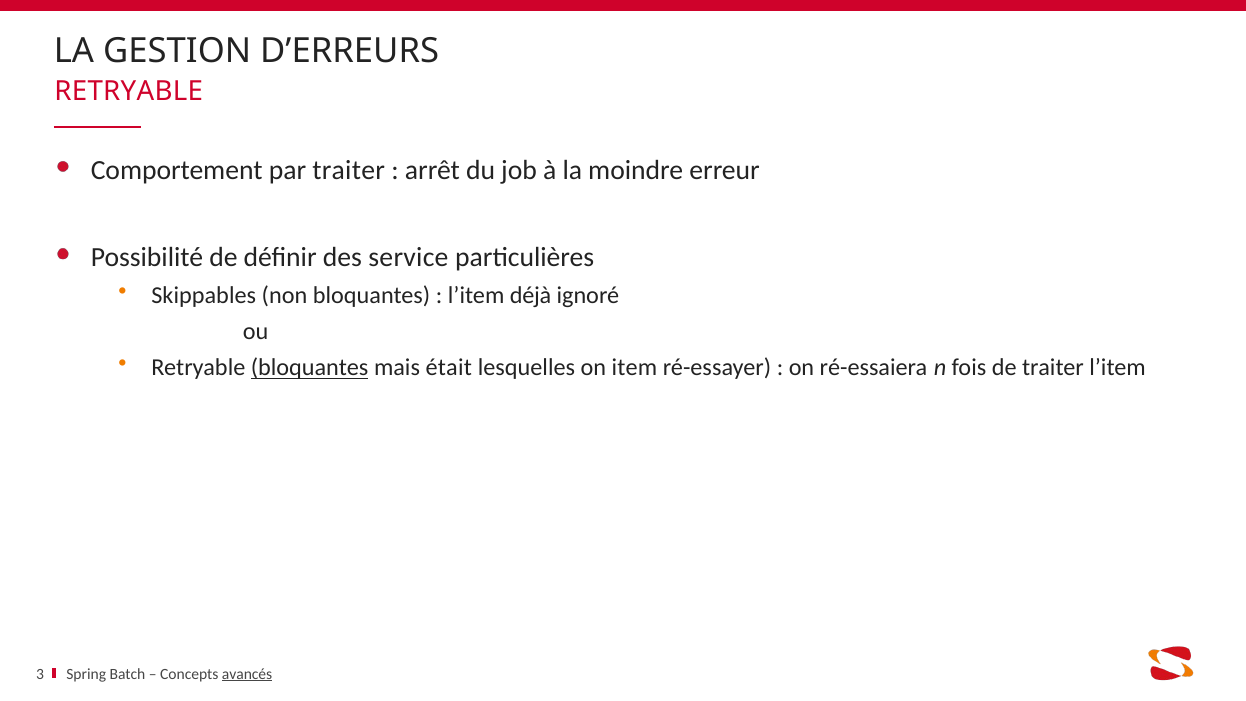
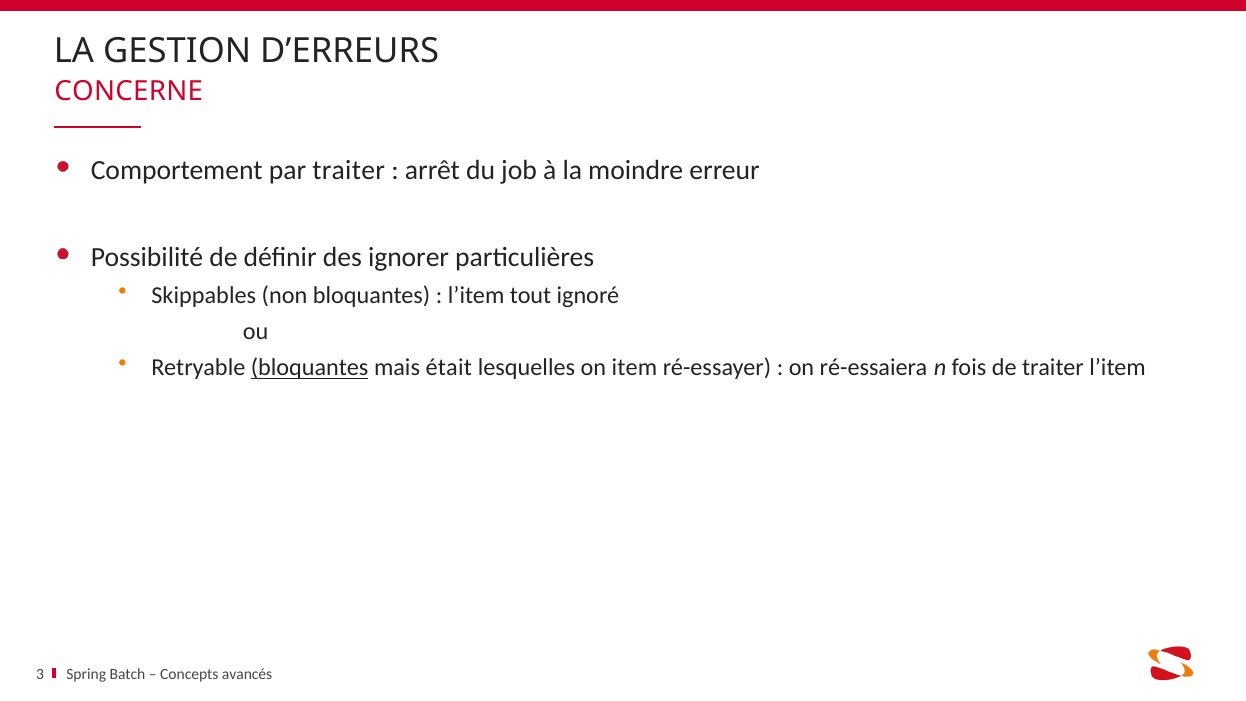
RETRYABLE at (129, 91): RETRYABLE -> CONCERNE
service: service -> ignorer
déjà: déjà -> tout
avancés underline: present -> none
